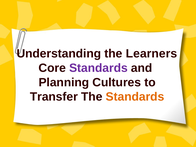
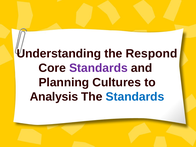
Learners: Learners -> Respond
Transfer: Transfer -> Analysis
Standards at (135, 97) colour: orange -> blue
